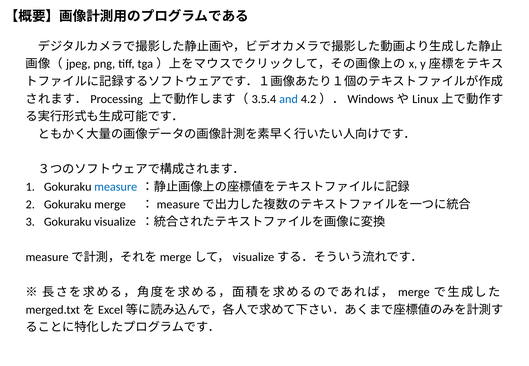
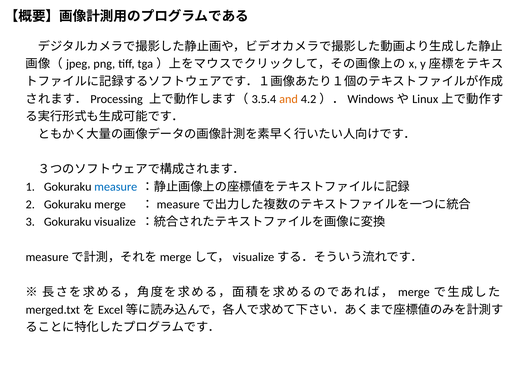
and colour: blue -> orange
